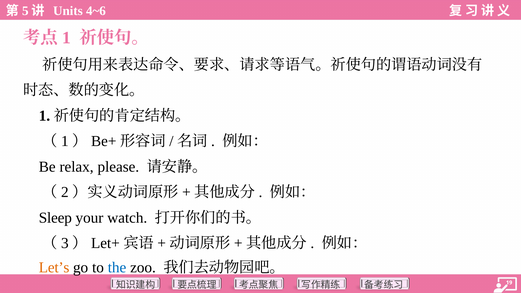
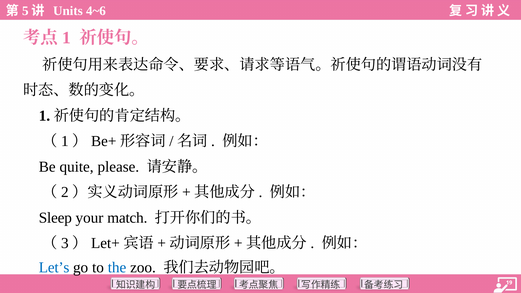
relax: relax -> quite
watch: watch -> match
Let’s colour: orange -> blue
